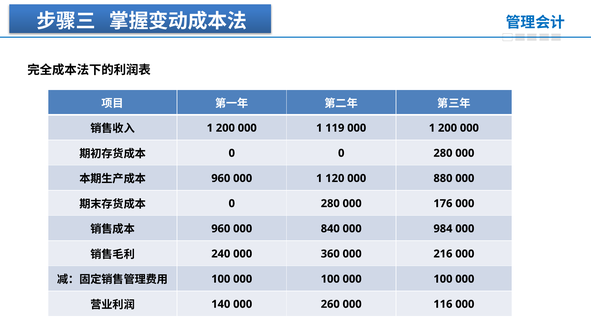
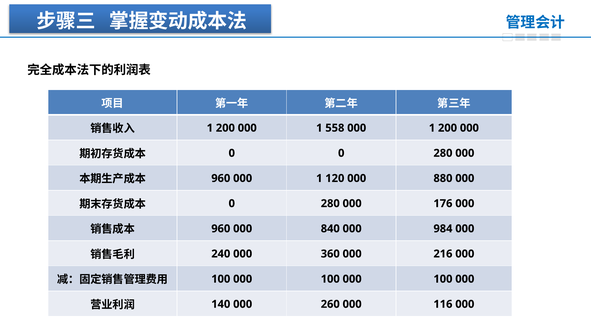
119: 119 -> 558
